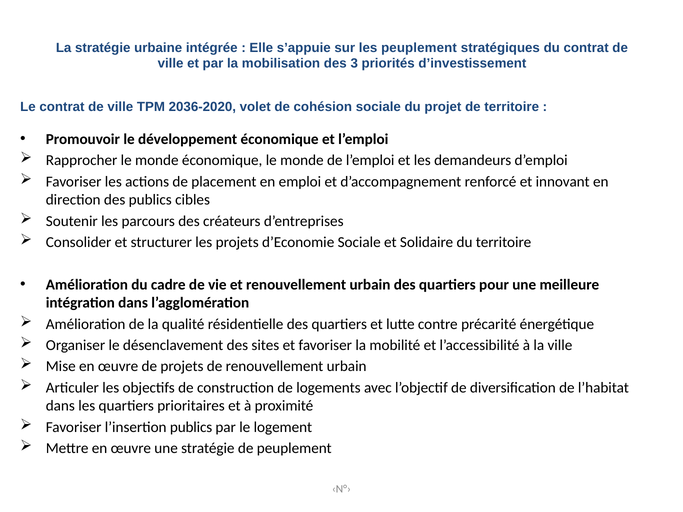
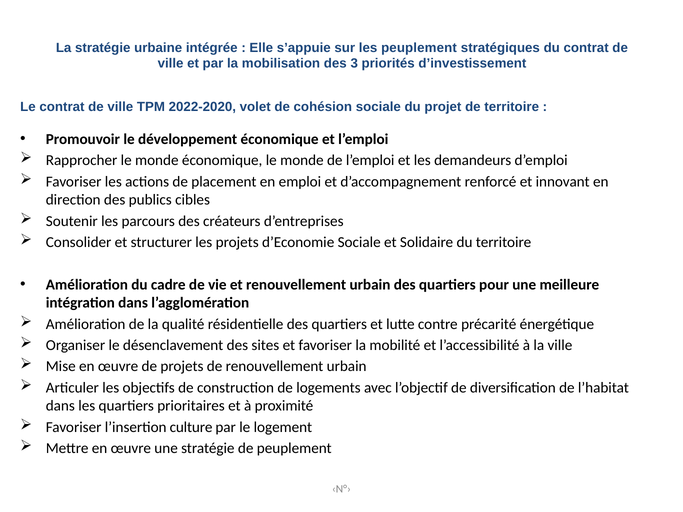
2036-2020: 2036-2020 -> 2022-2020
l’insertion publics: publics -> culture
